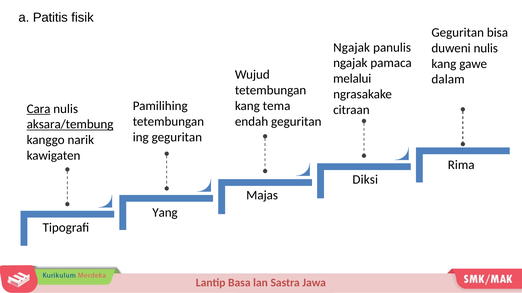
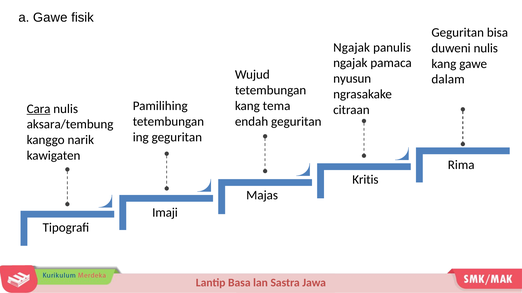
a Patitis: Patitis -> Gawe
melalui: melalui -> nyusun
aksara/tembung underline: present -> none
Diksi: Diksi -> Kritis
Yang: Yang -> Imaji
